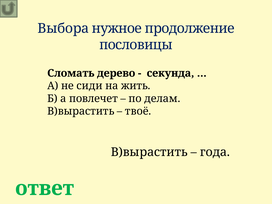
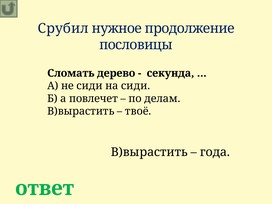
Выбора: Выбора -> Срубил
на жить: жить -> сиди
